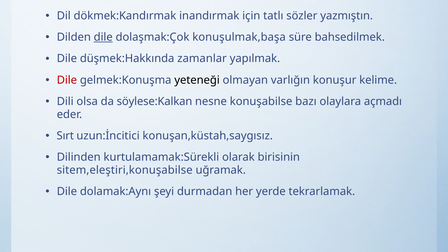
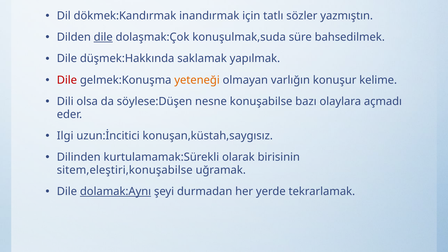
konuşulmak,başa: konuşulmak,başa -> konuşulmak,suda
zamanlar: zamanlar -> saklamak
yeteneği colour: black -> orange
söylese:Kalkan: söylese:Kalkan -> söylese:Düşen
Sırt: Sırt -> Ilgi
dolamak:Aynı underline: none -> present
